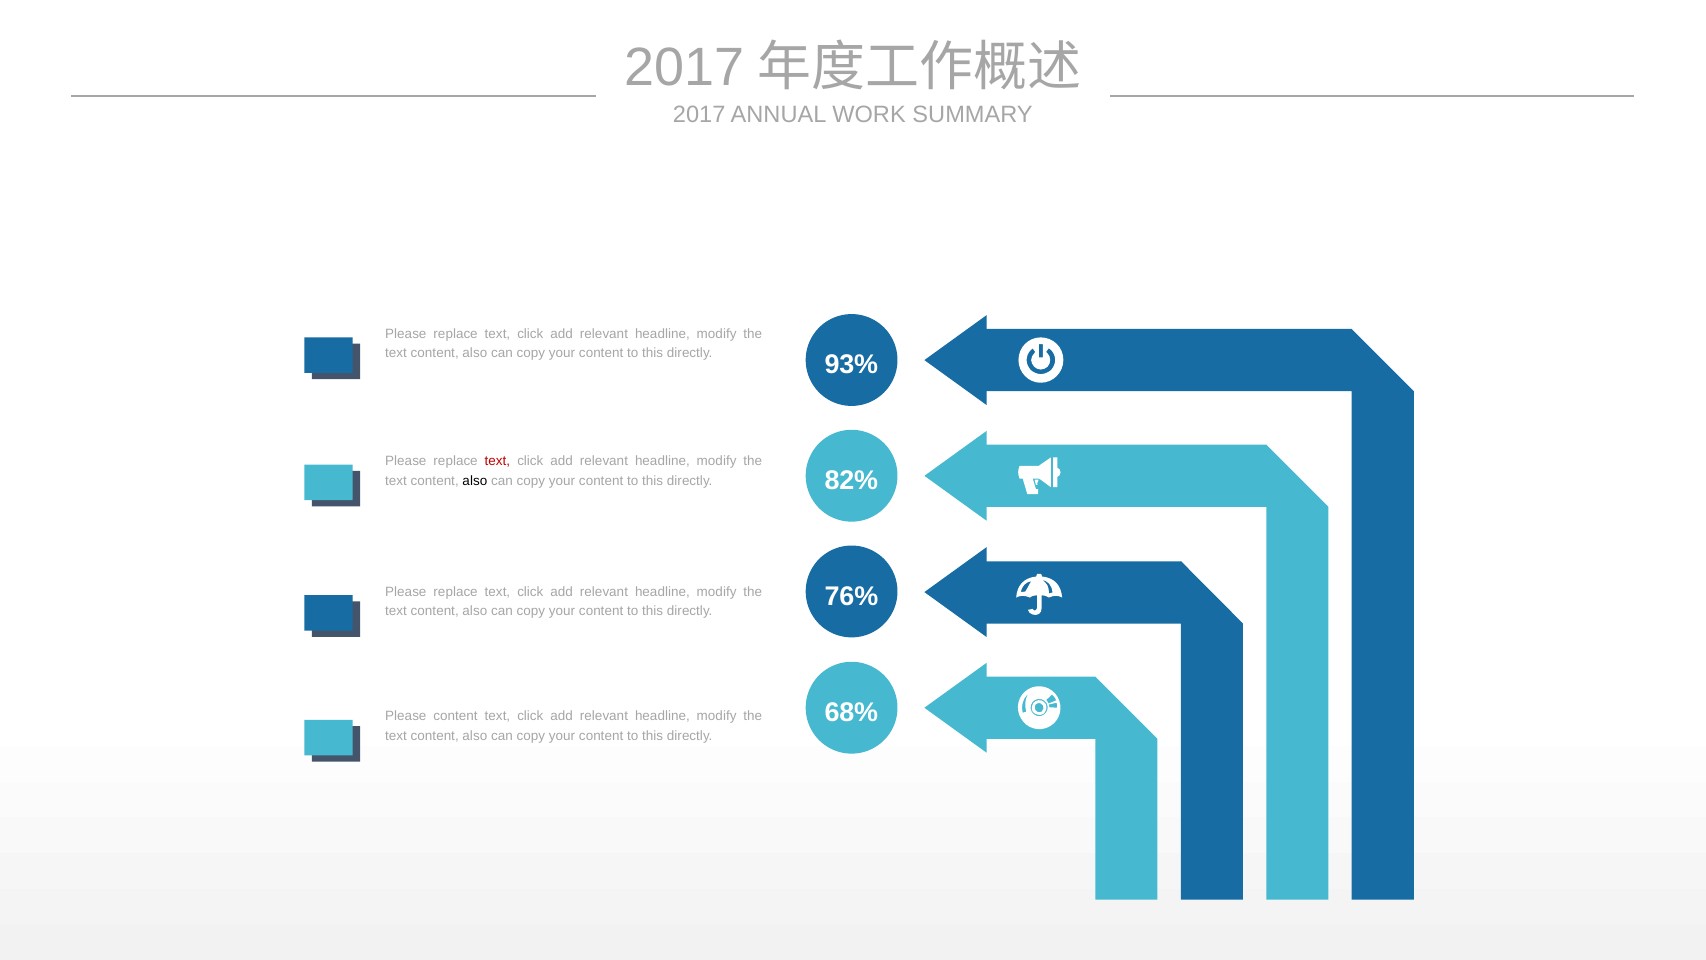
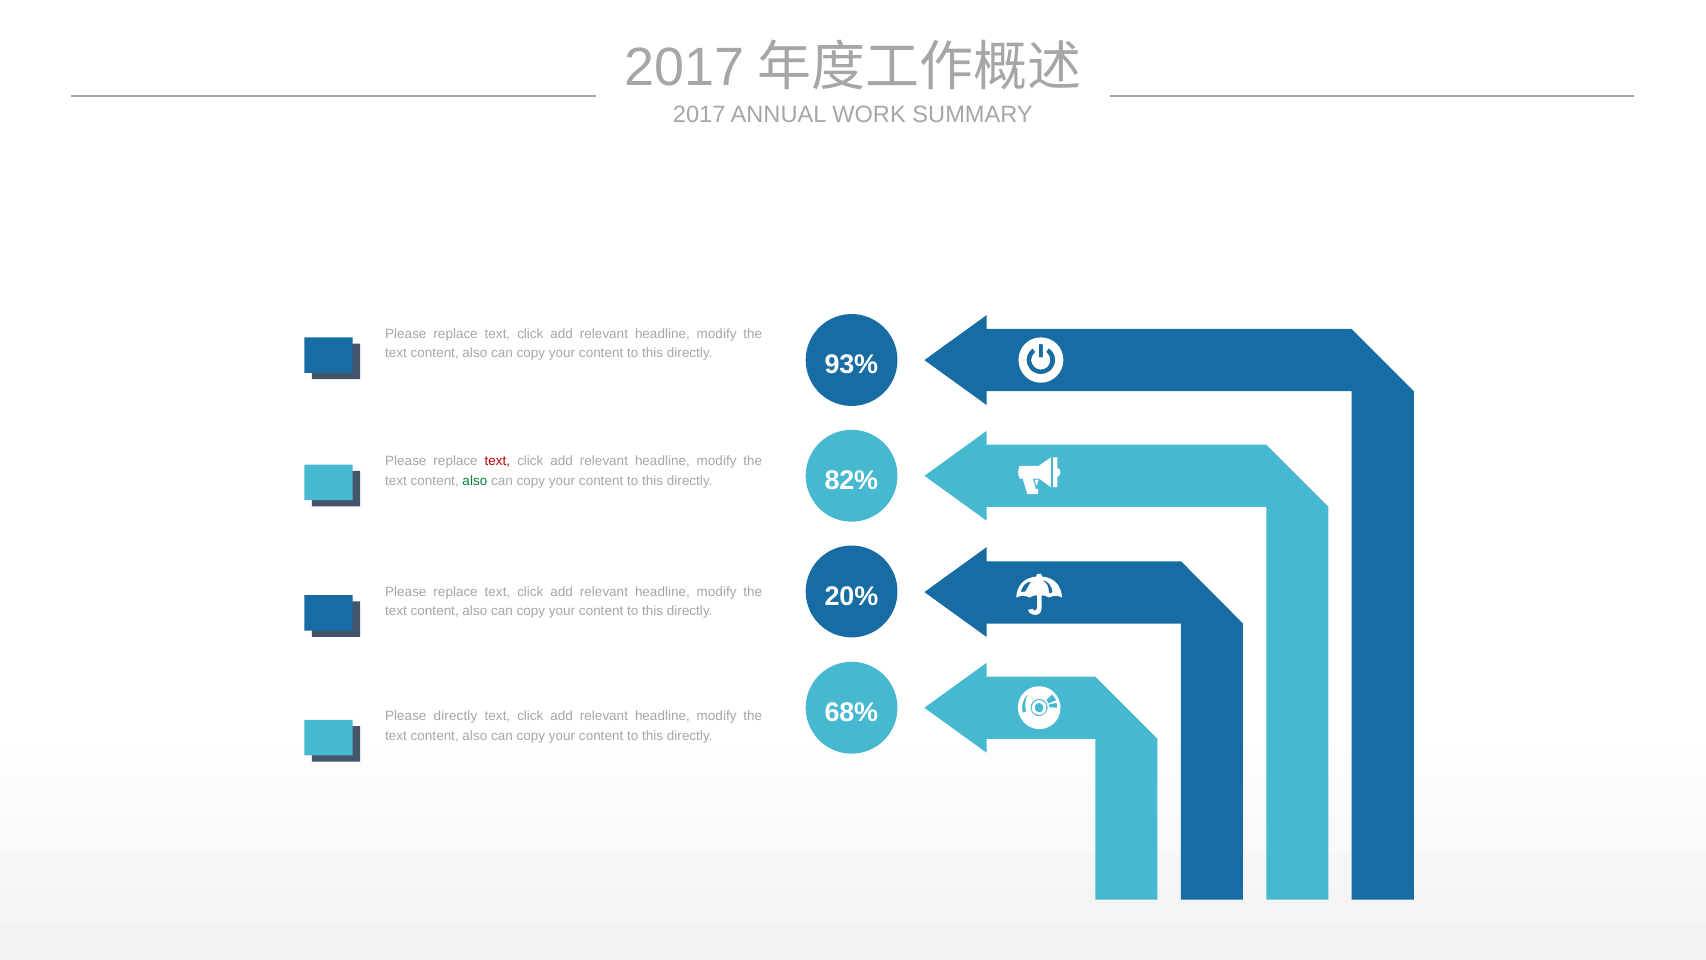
also at (475, 480) colour: black -> green
76%: 76% -> 20%
Please content: content -> directly
